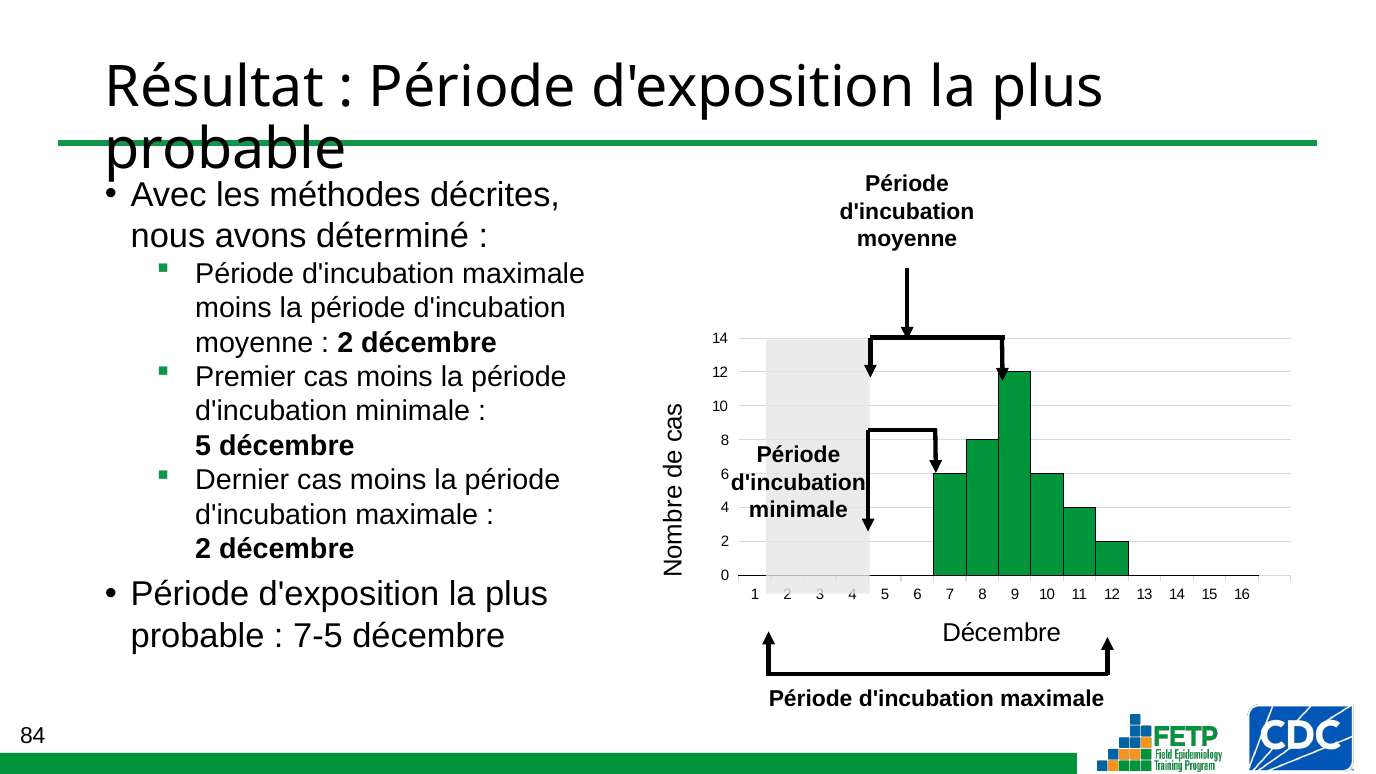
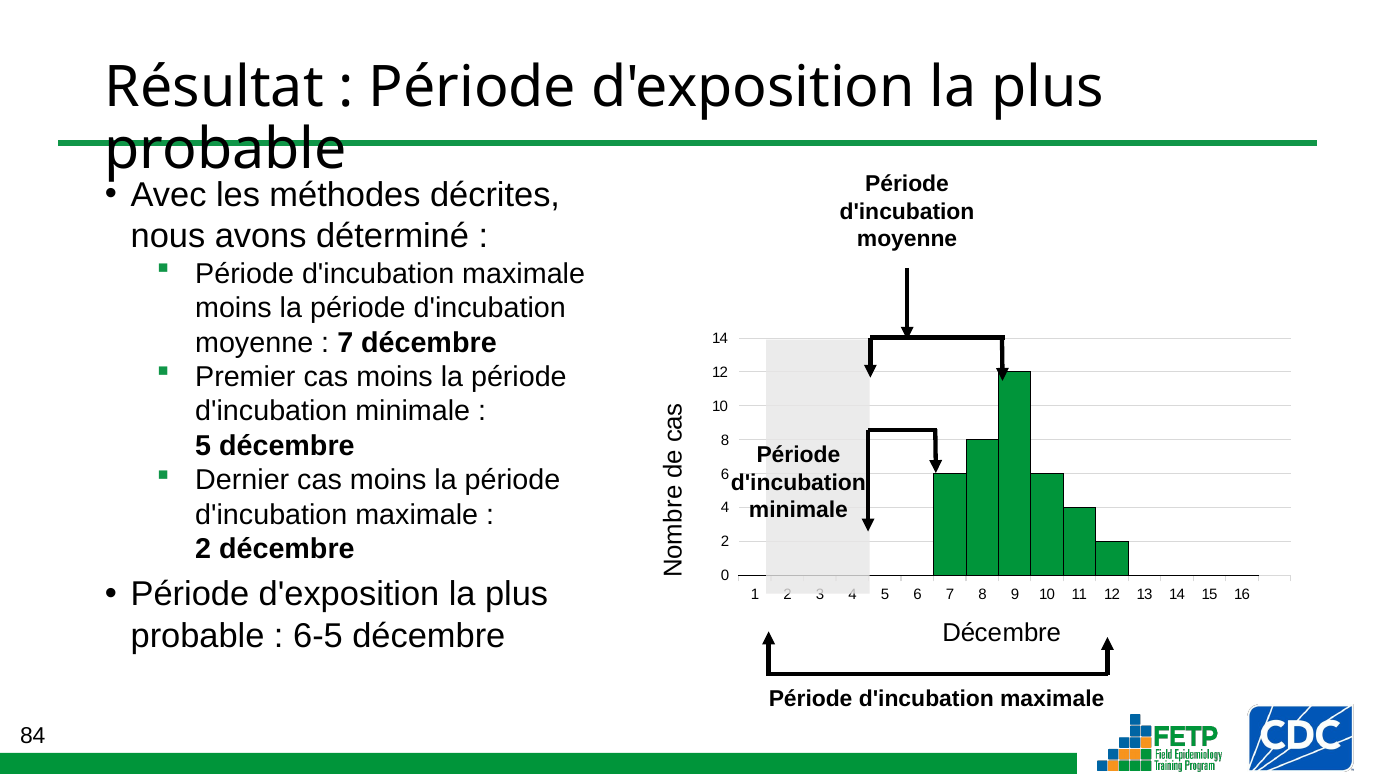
2 at (345, 343): 2 -> 7
7-5: 7-5 -> 6-5
